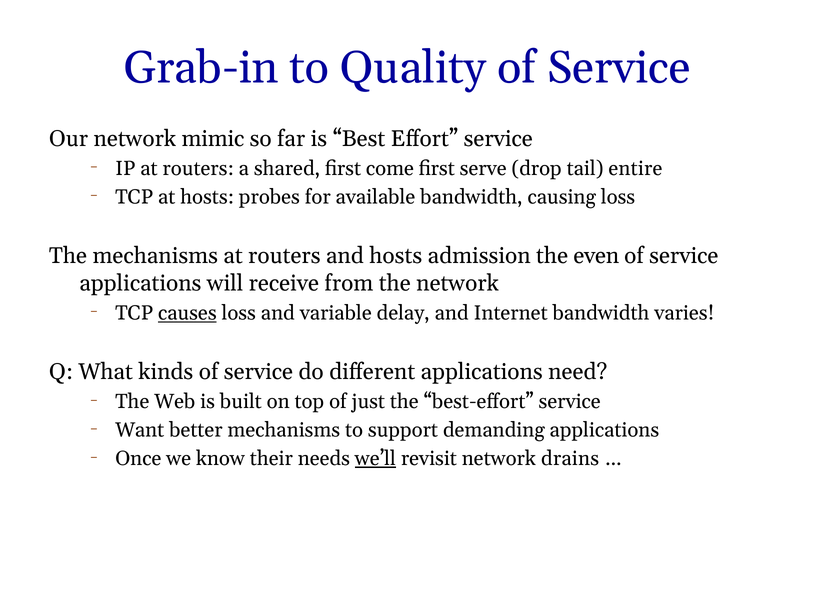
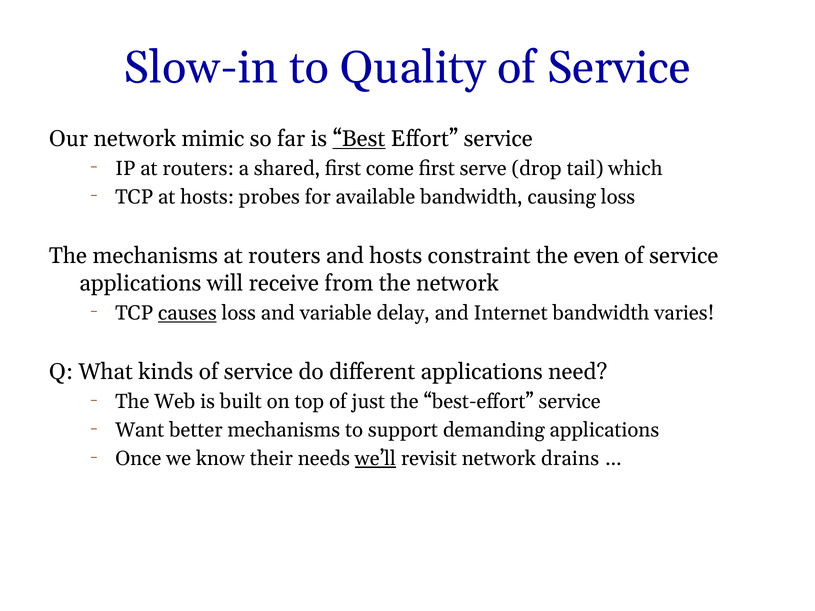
Grab-in: Grab-in -> Slow-in
Best underline: none -> present
entire: entire -> which
admission: admission -> constraint
